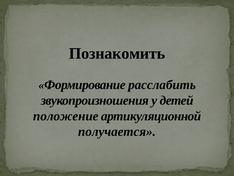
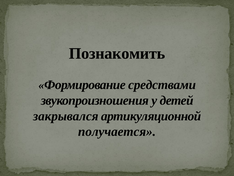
расслабить: расслабить -> средствами
положение: положение -> закрывался
